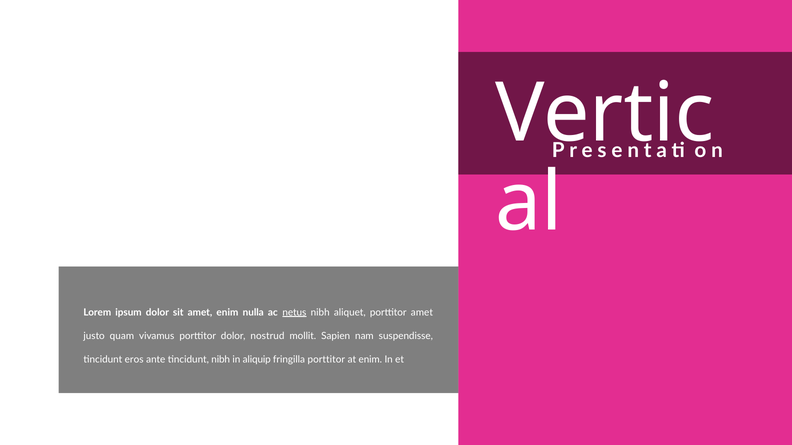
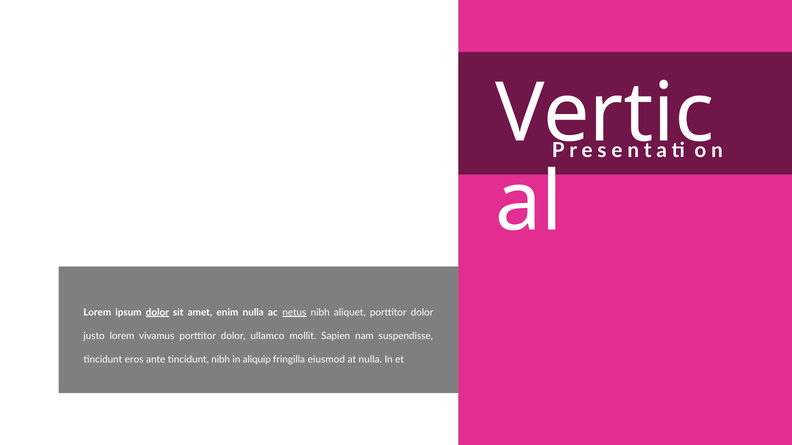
dolor at (157, 313) underline: none -> present
aliquet porttitor amet: amet -> dolor
justo quam: quam -> lorem
nostrud: nostrud -> ullamco
fringilla porttitor: porttitor -> eiusmod
at enim: enim -> nulla
